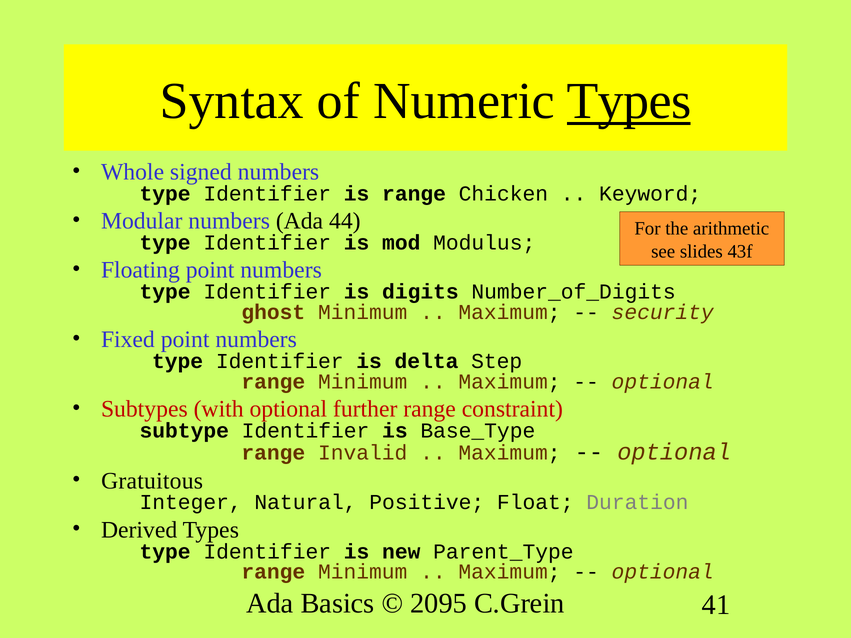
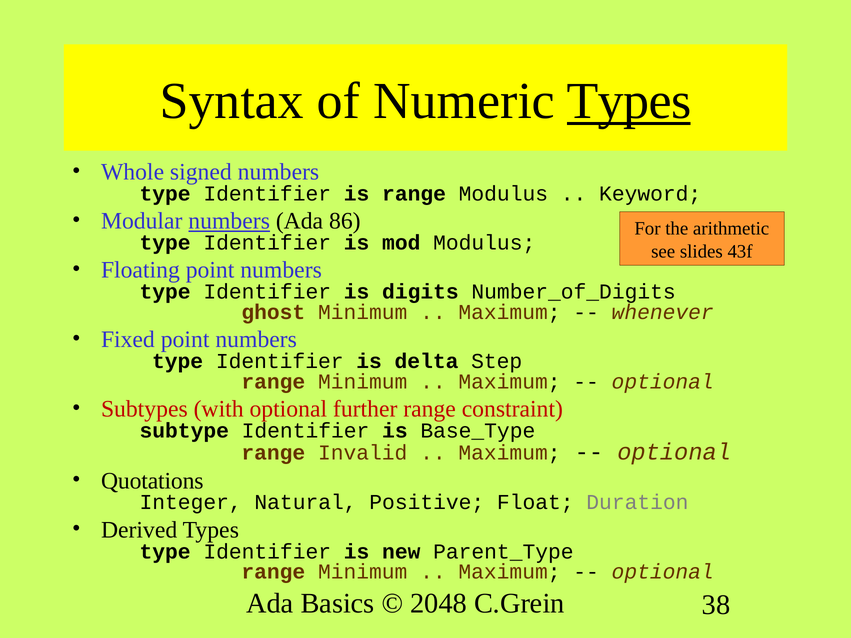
range Chicken: Chicken -> Modulus
numbers at (229, 221) underline: none -> present
44: 44 -> 86
security: security -> whenever
Gratuitous: Gratuitous -> Quotations
2095: 2095 -> 2048
41: 41 -> 38
